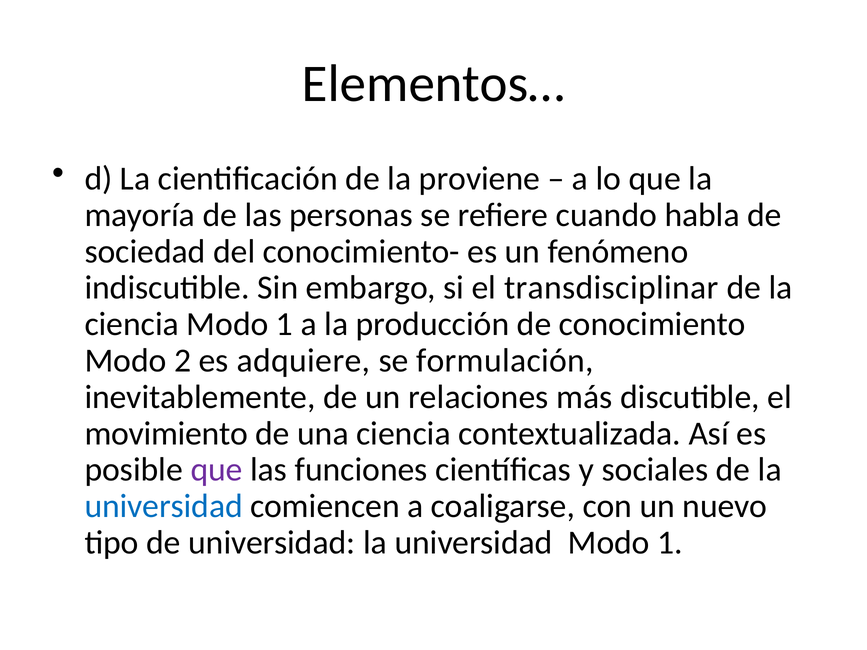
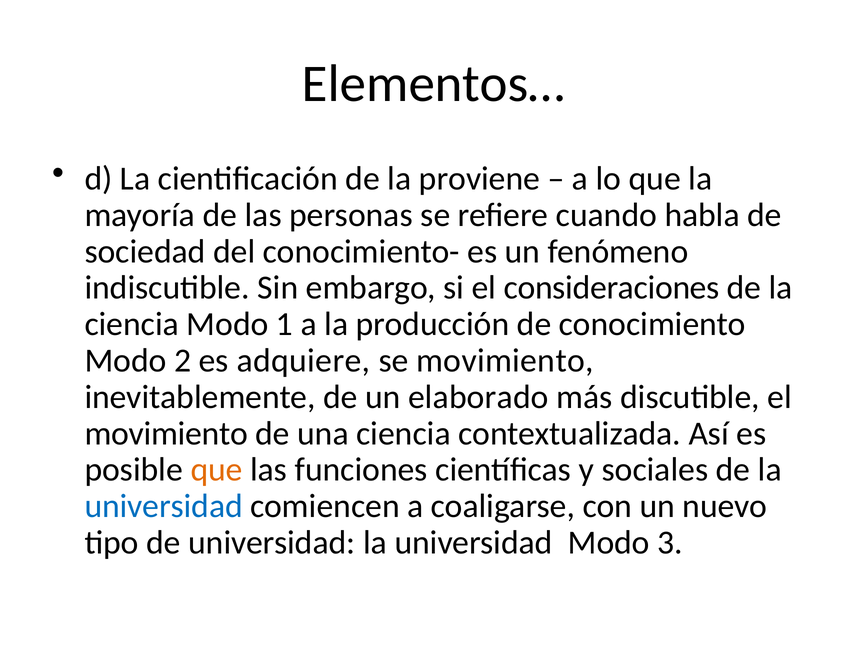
transdisciplinar: transdisciplinar -> consideraciones
se formulación: formulación -> movimiento
relaciones: relaciones -> elaborado
que at (217, 470) colour: purple -> orange
universidad Modo 1: 1 -> 3
